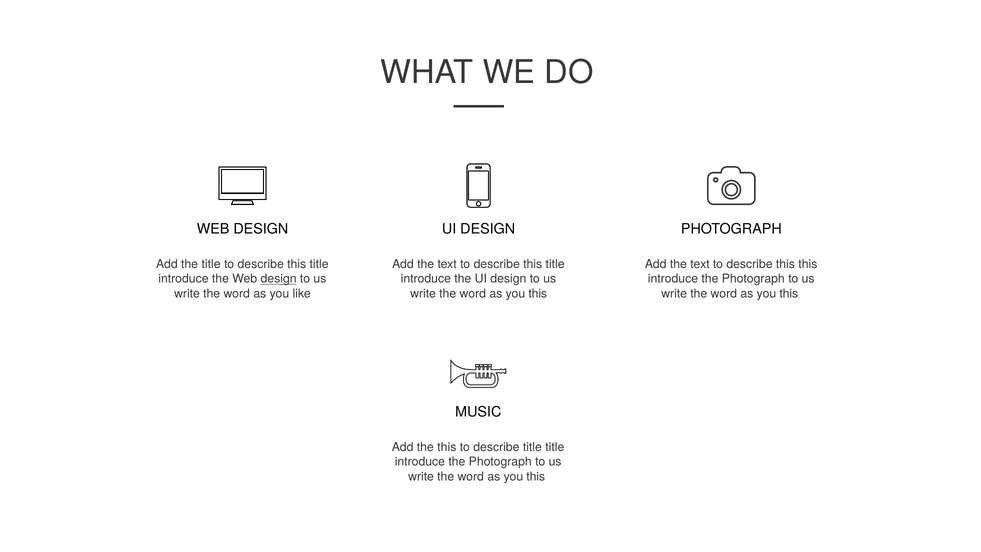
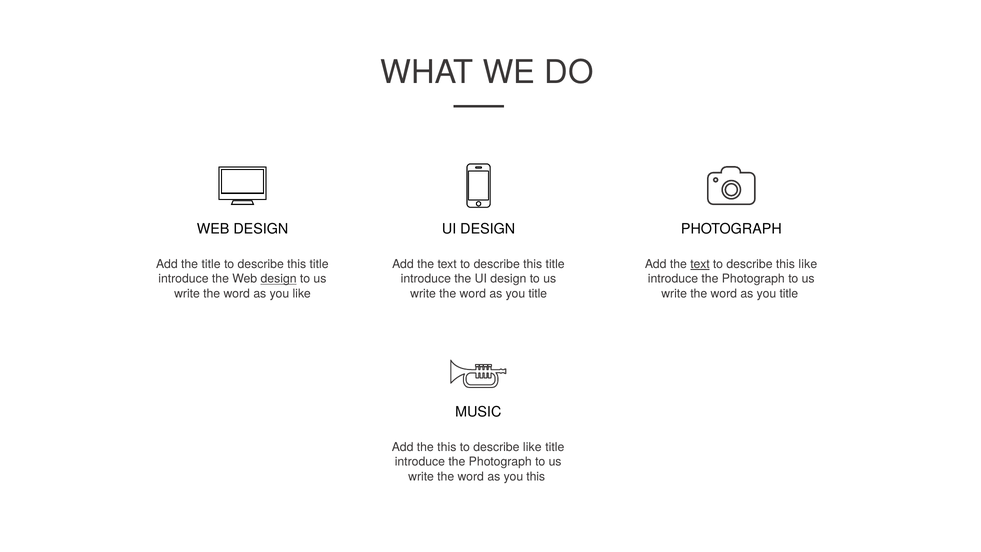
text at (700, 264) underline: none -> present
this this: this -> like
this at (538, 293): this -> title
this at (789, 293): this -> title
describe title: title -> like
